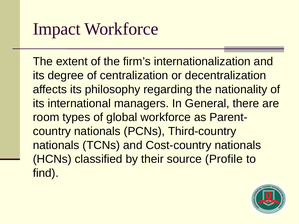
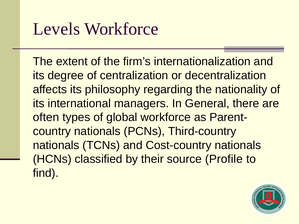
Impact: Impact -> Levels
room: room -> often
